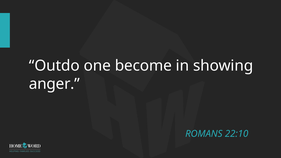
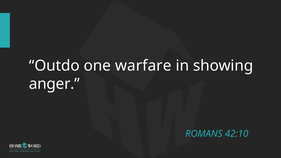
become: become -> warfare
22:10: 22:10 -> 42:10
